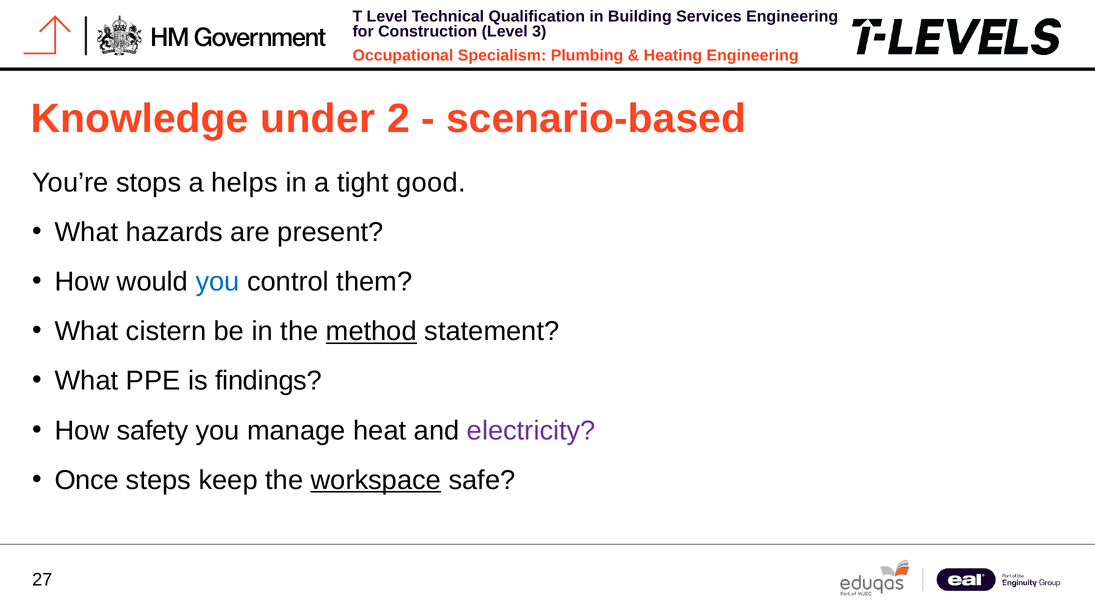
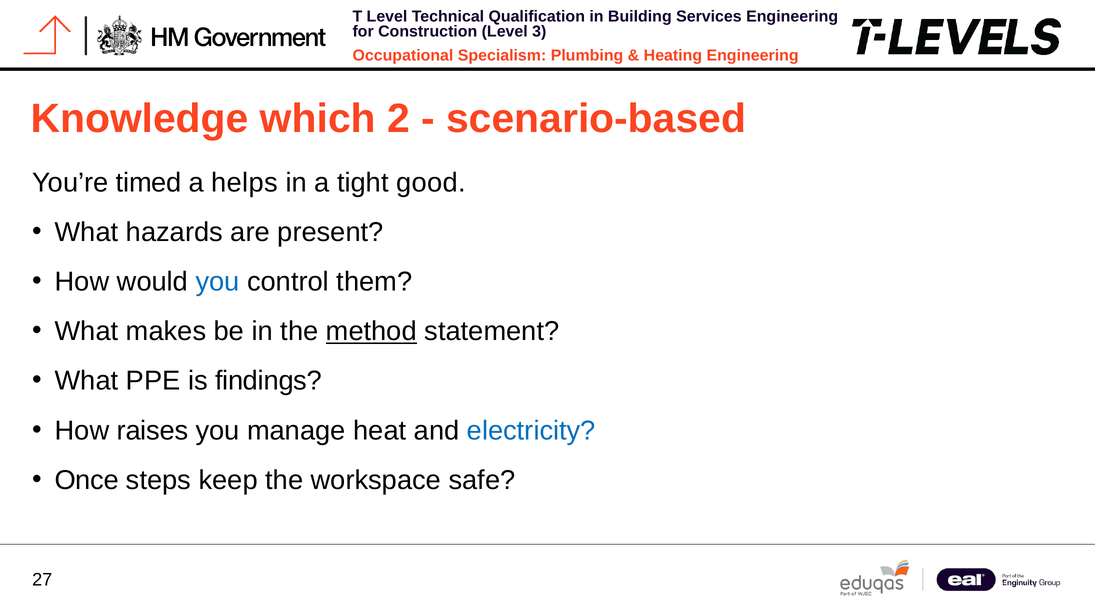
under: under -> which
stops: stops -> timed
cistern: cistern -> makes
safety: safety -> raises
electricity colour: purple -> blue
workspace underline: present -> none
